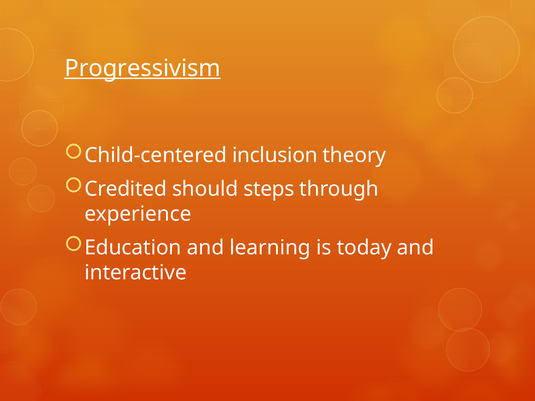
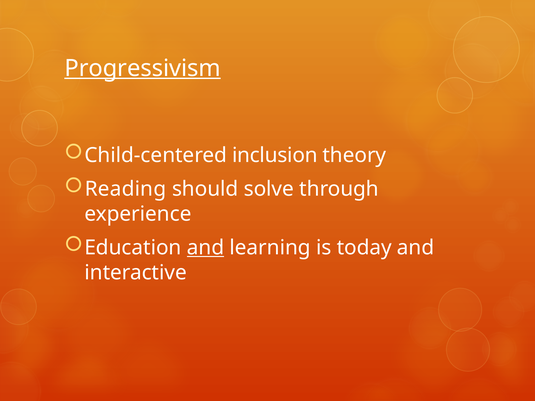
Credited: Credited -> Reading
steps: steps -> solve
and at (206, 248) underline: none -> present
